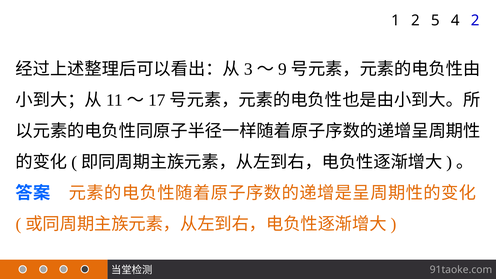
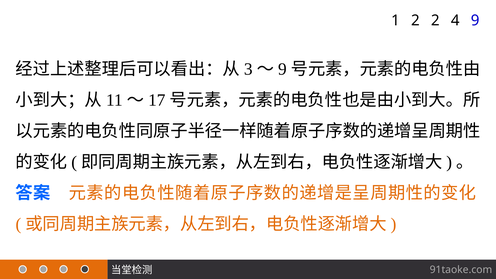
2 5: 5 -> 2
4 2: 2 -> 9
